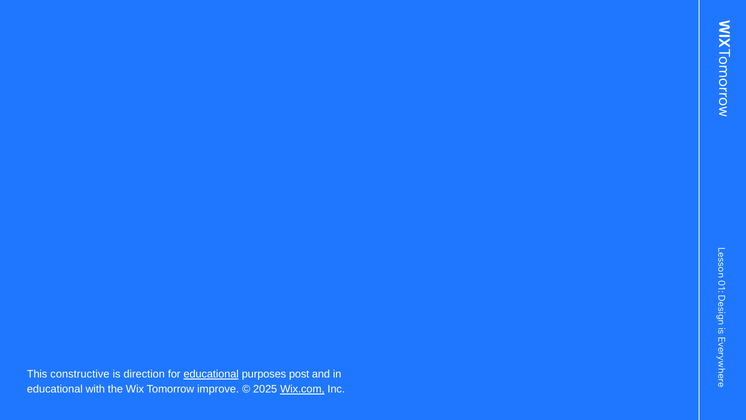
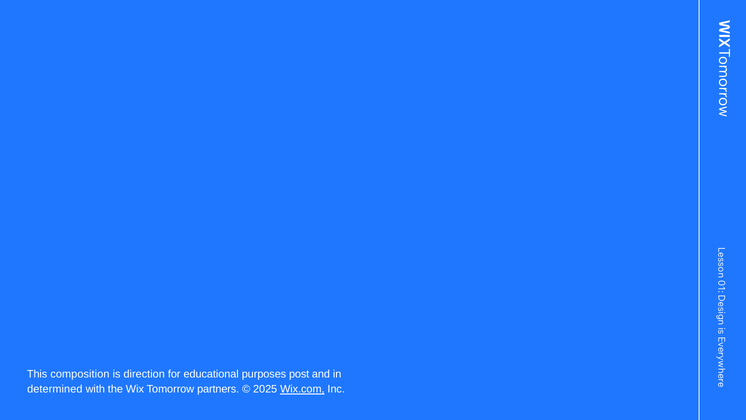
constructive: constructive -> composition
educational at (211, 374) underline: present -> none
educational at (55, 389): educational -> determined
improve: improve -> partners
